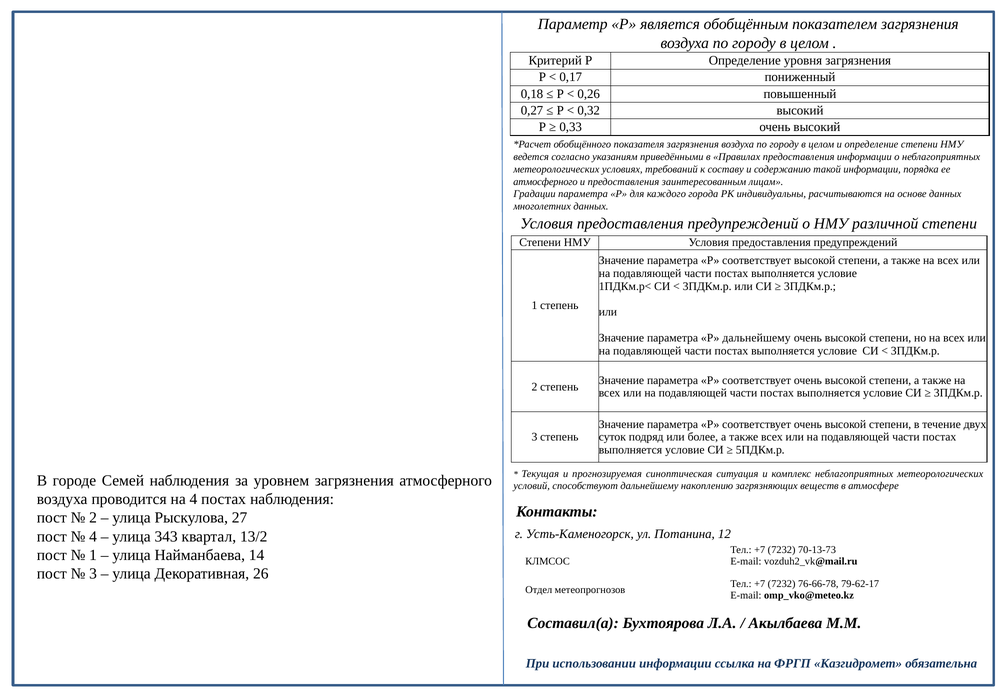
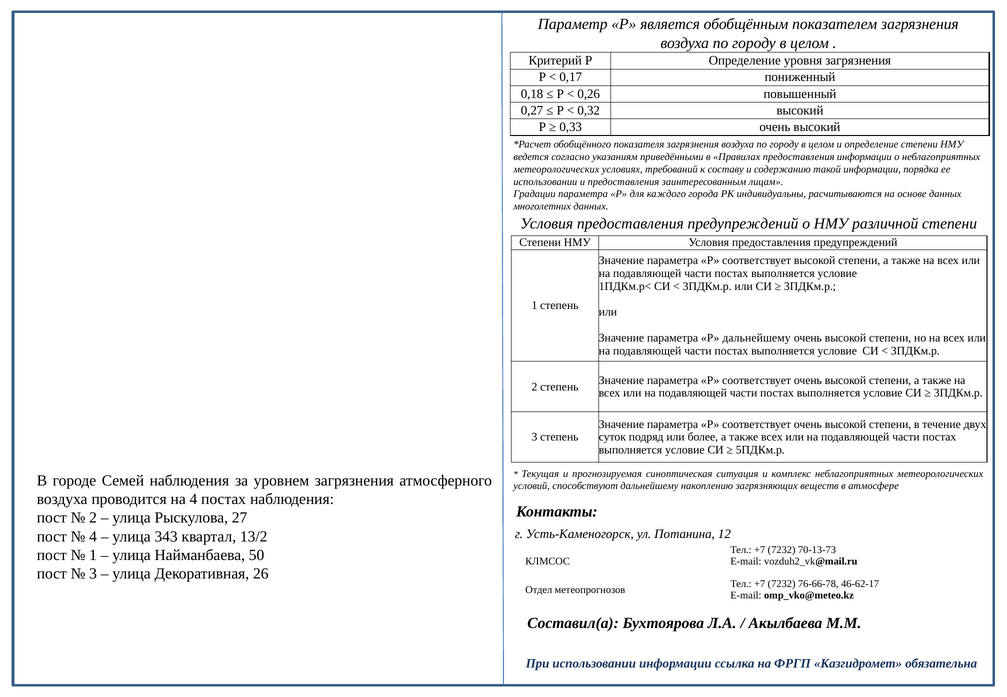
атмосферного at (545, 182): атмосферного -> использовании
14: 14 -> 50
79-62-17: 79-62-17 -> 46-62-17
